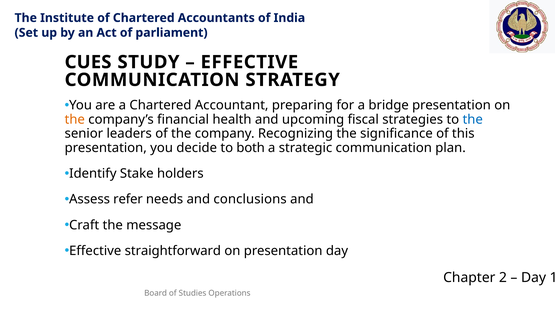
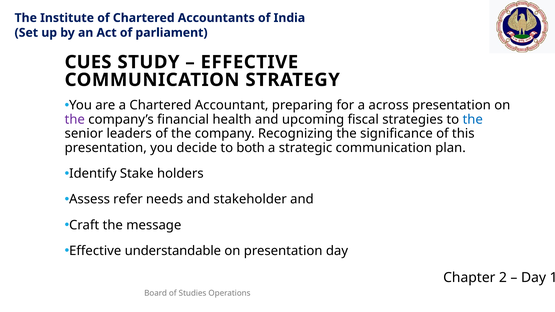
bridge: bridge -> across
the at (75, 120) colour: orange -> purple
conclusions: conclusions -> stakeholder
straightforward: straightforward -> understandable
